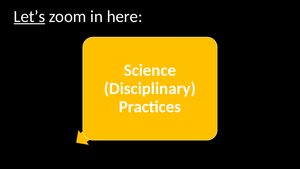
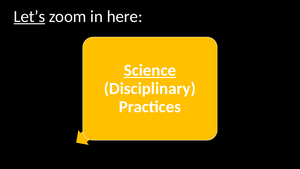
Science underline: none -> present
